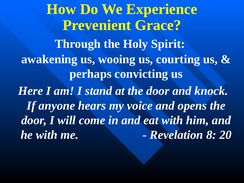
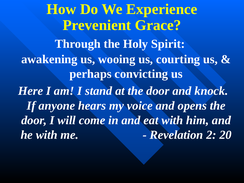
8: 8 -> 2
